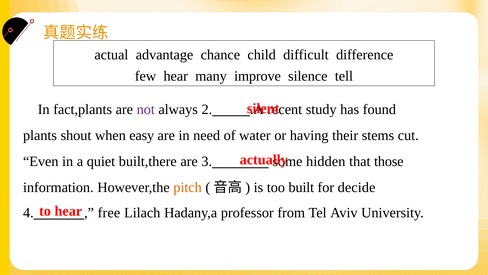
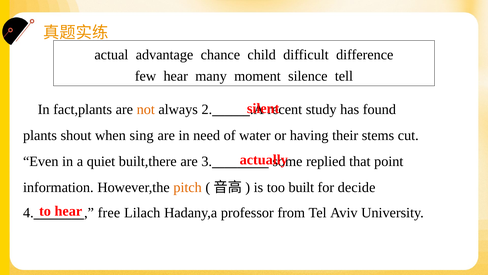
improve: improve -> moment
not colour: purple -> orange
easy: easy -> sing
hidden: hidden -> replied
those: those -> point
